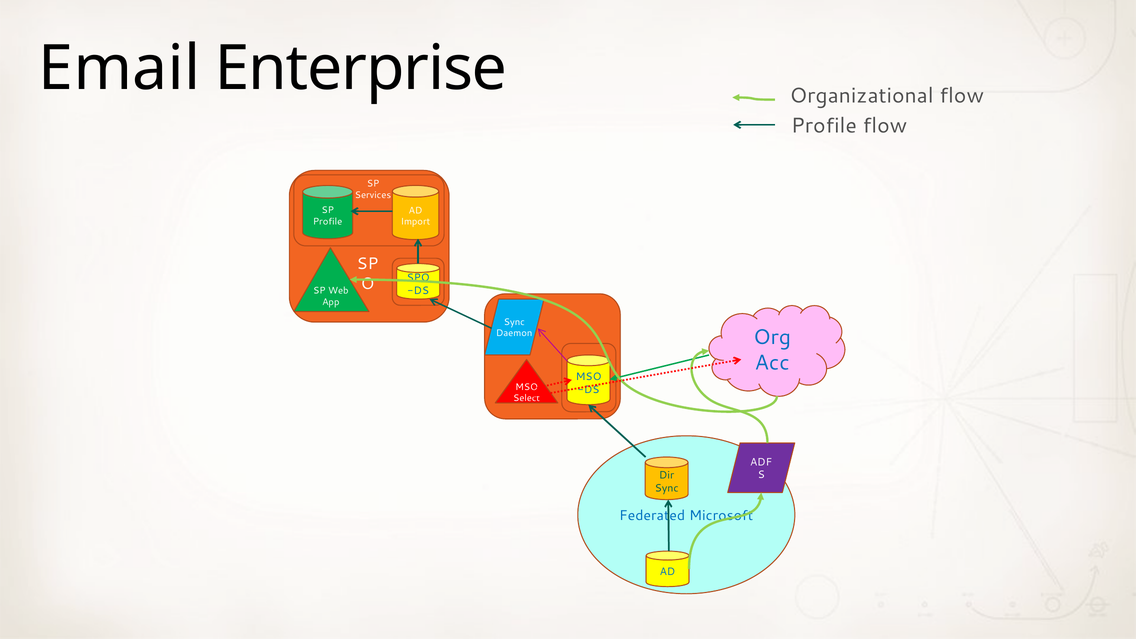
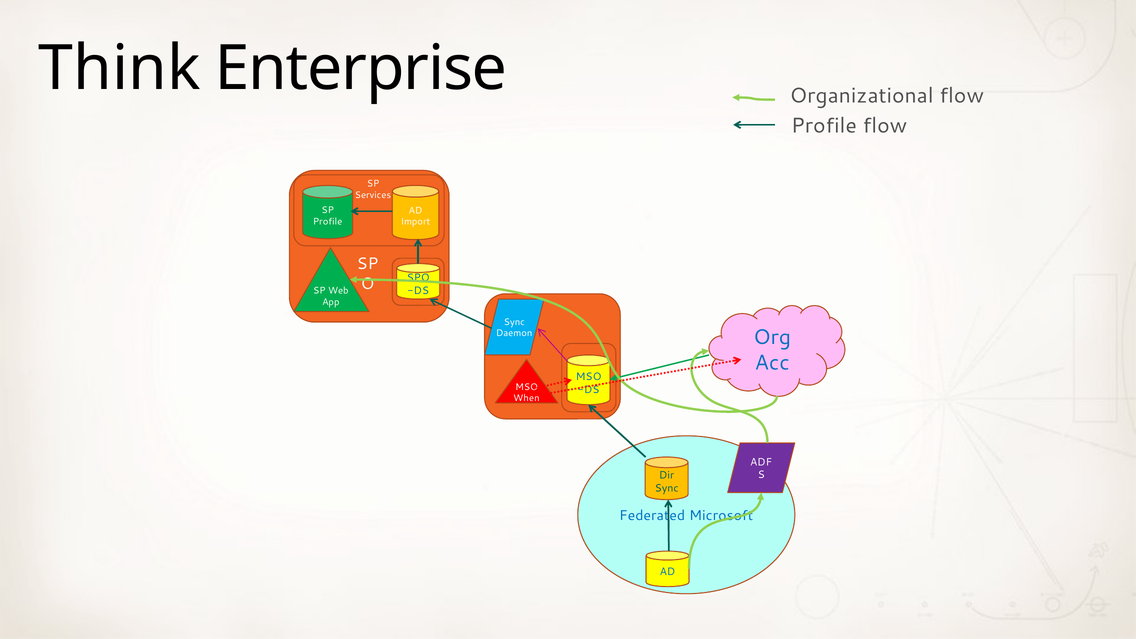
Email: Email -> Think
Select: Select -> When
